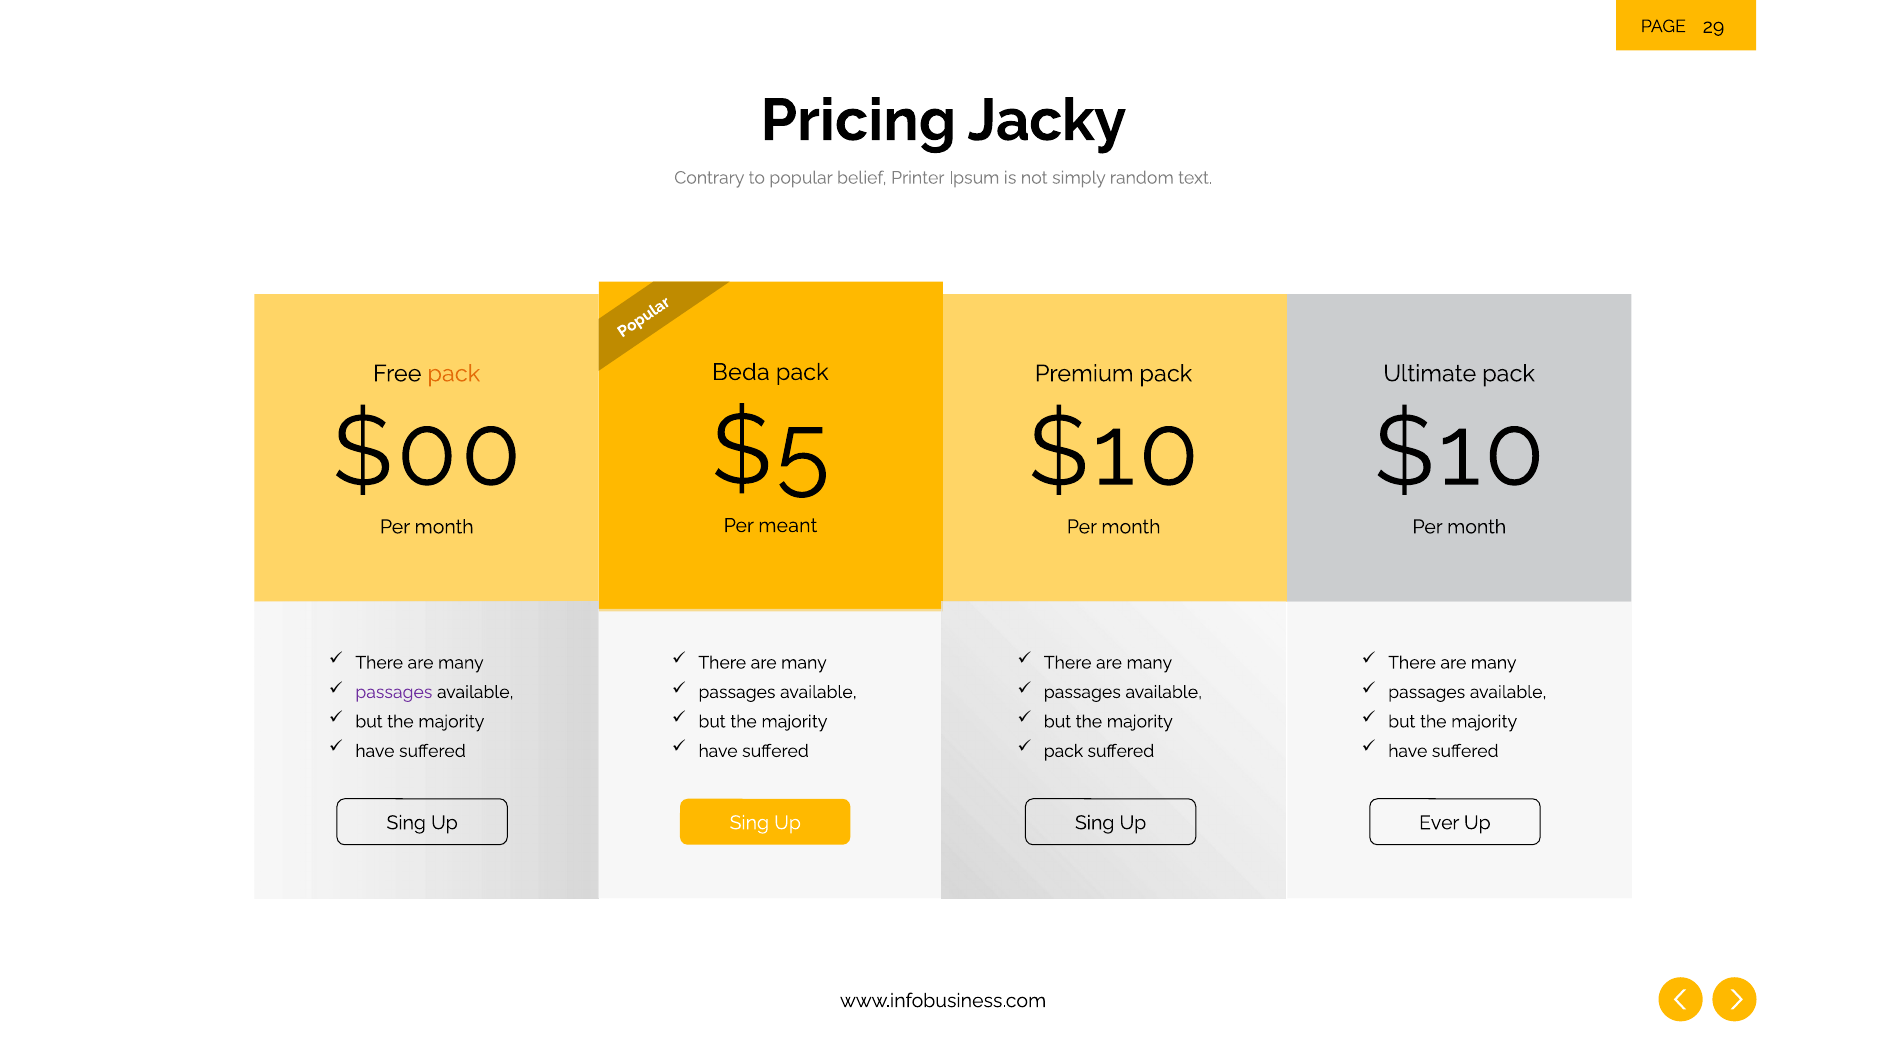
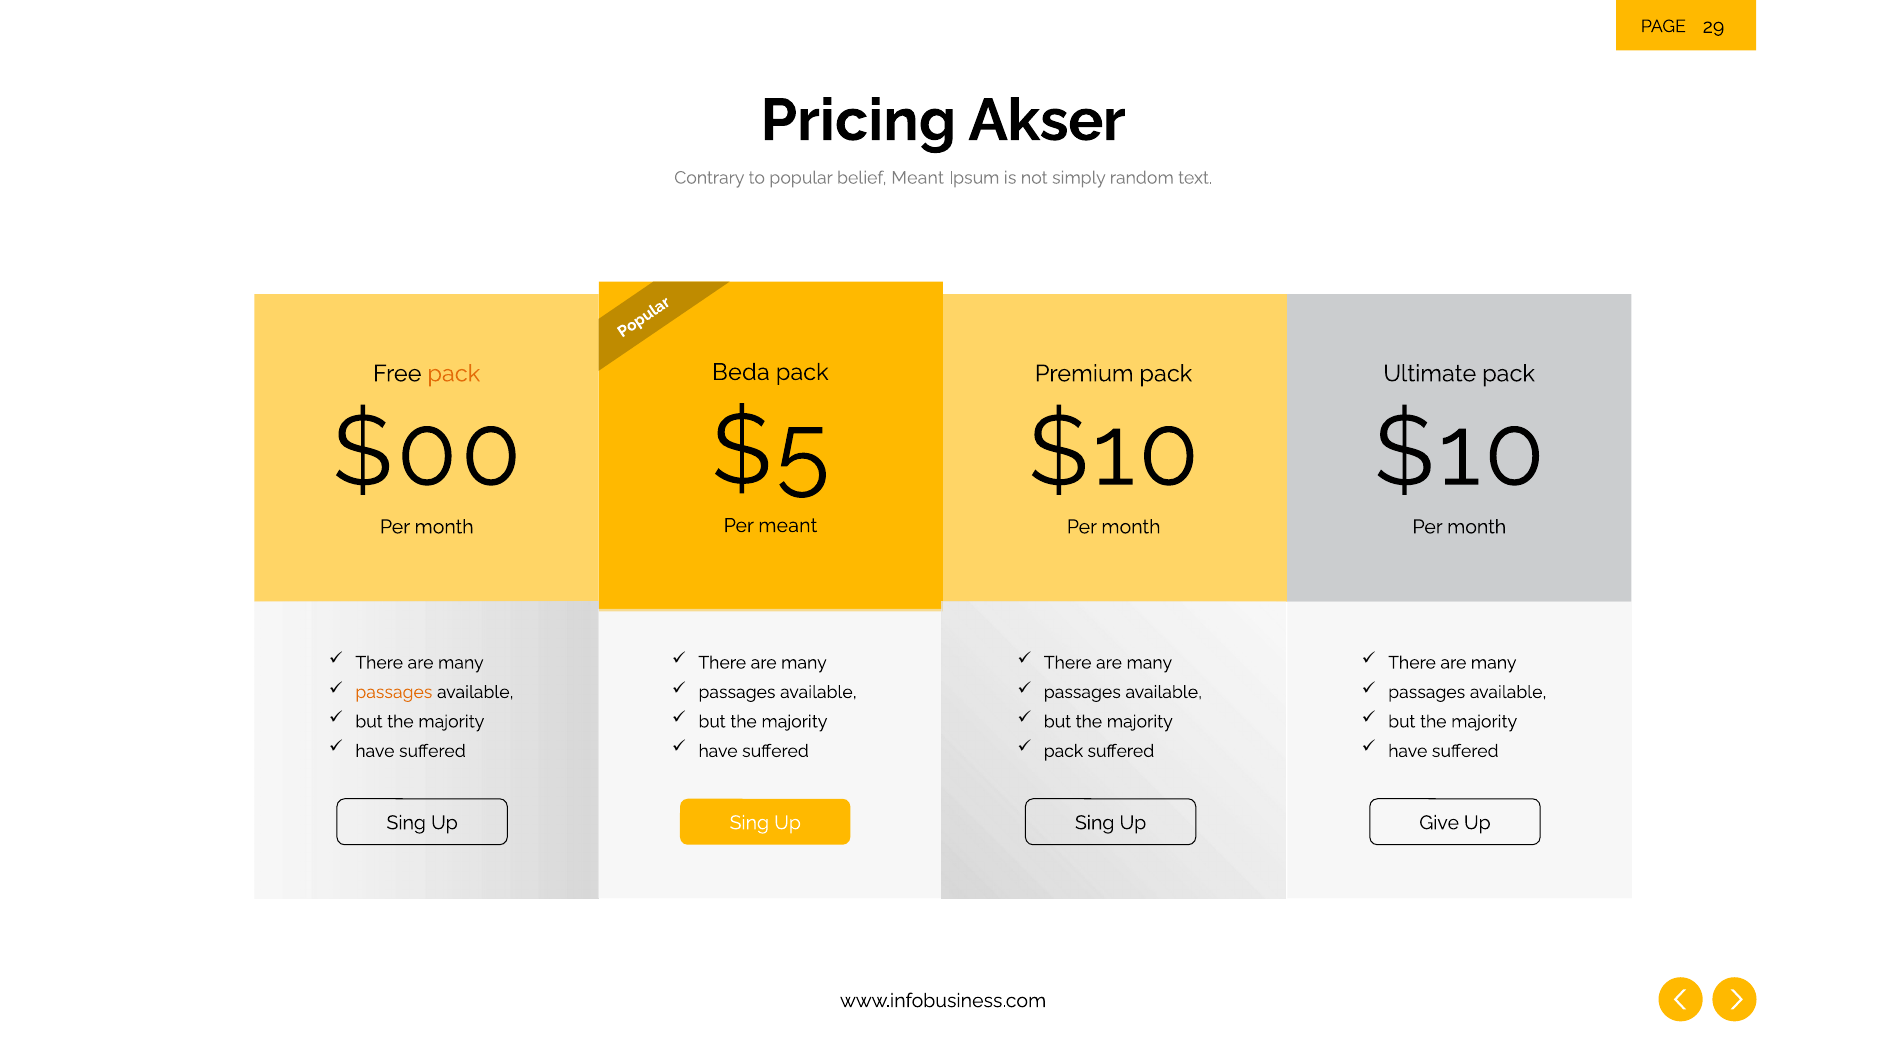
Jacky: Jacky -> Akser
belief Printer: Printer -> Meant
passages at (394, 692) colour: purple -> orange
Ever: Ever -> Give
